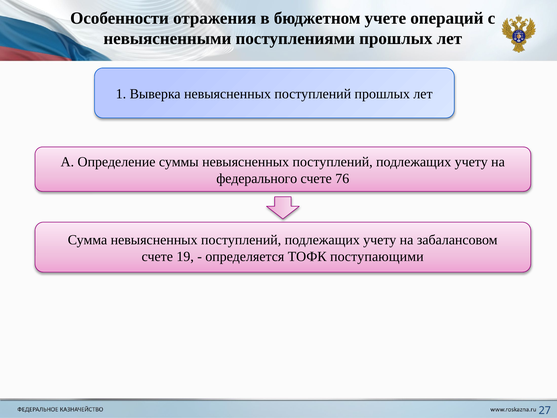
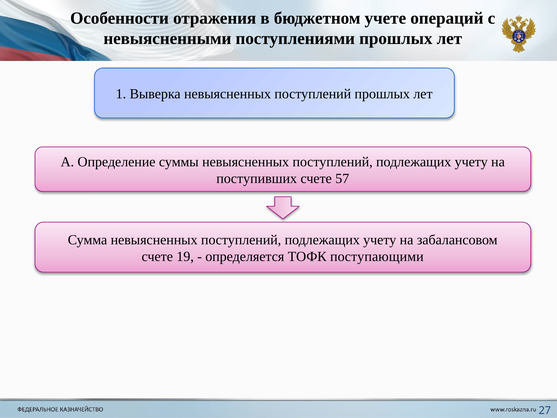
федерального: федерального -> поступивших
76: 76 -> 57
